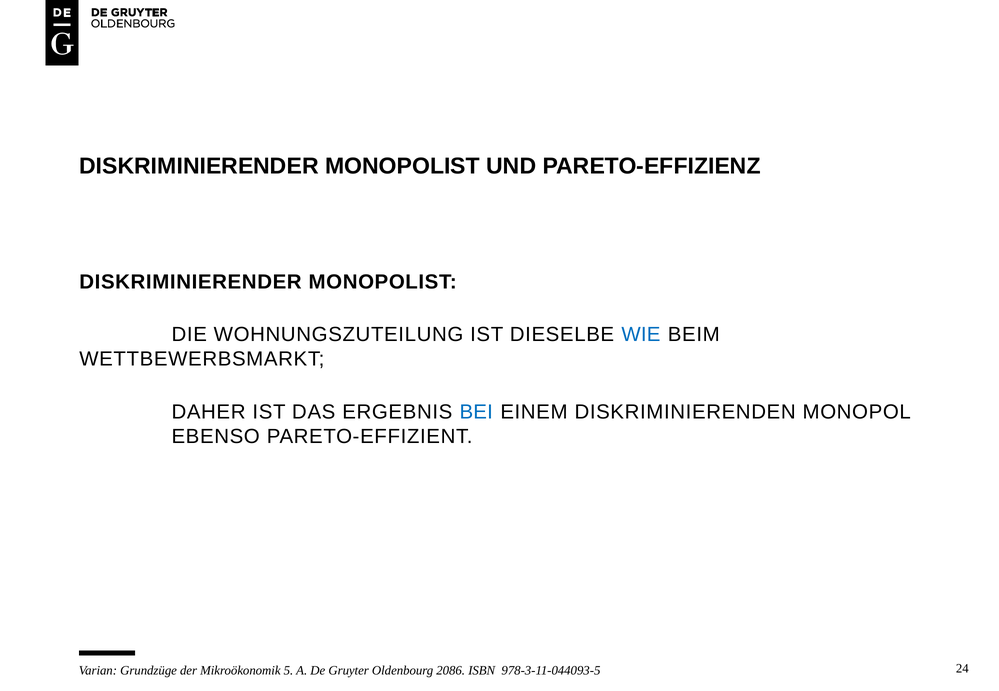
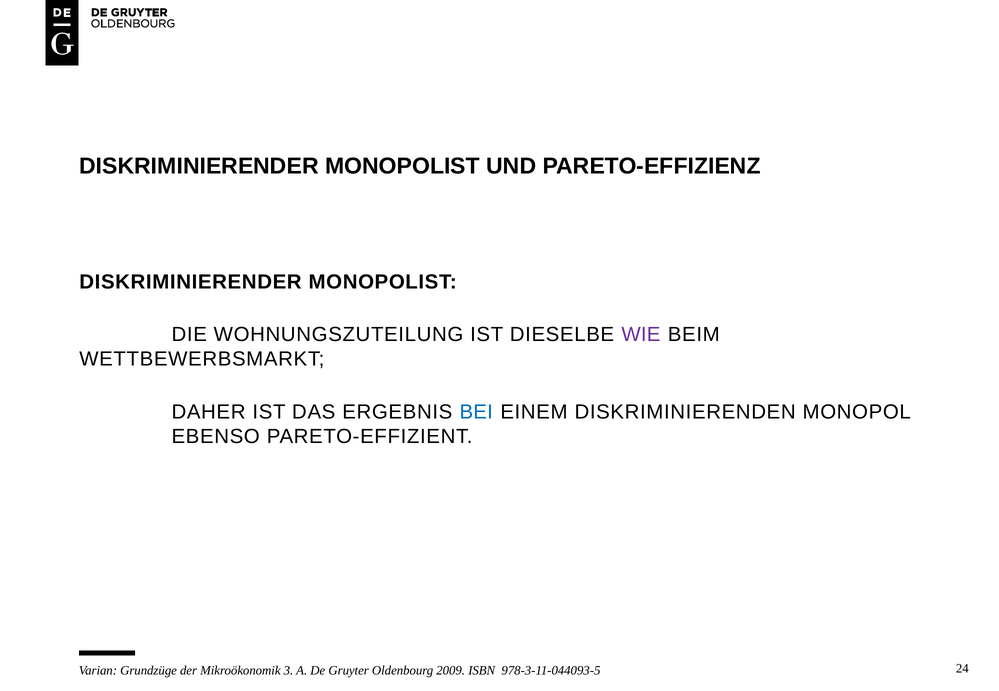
WIE colour: blue -> purple
5: 5 -> 3
2086: 2086 -> 2009
